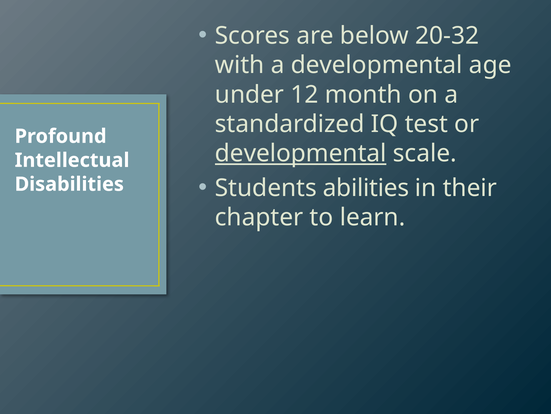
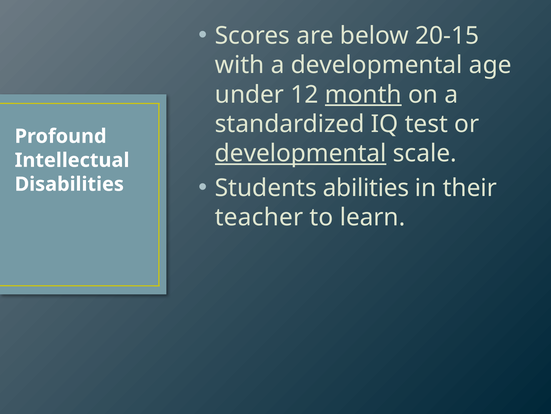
20-32: 20-32 -> 20-15
month underline: none -> present
chapter: chapter -> teacher
